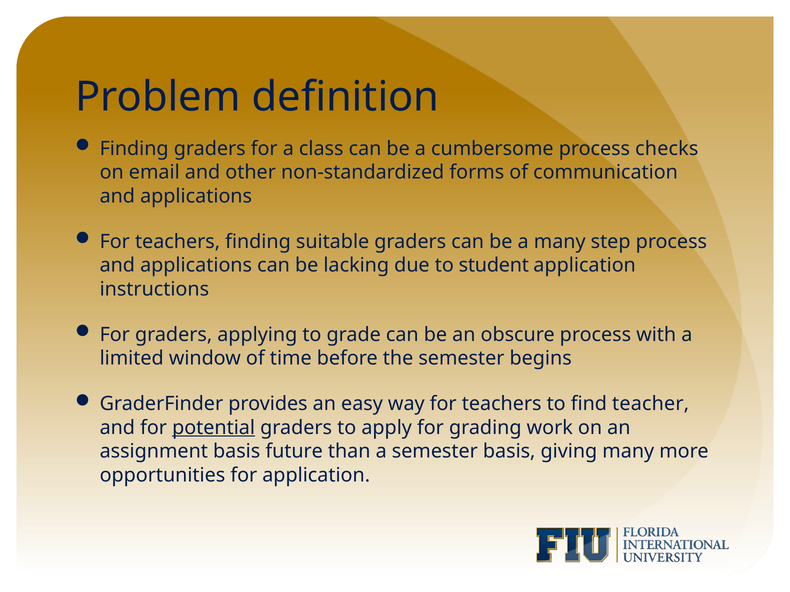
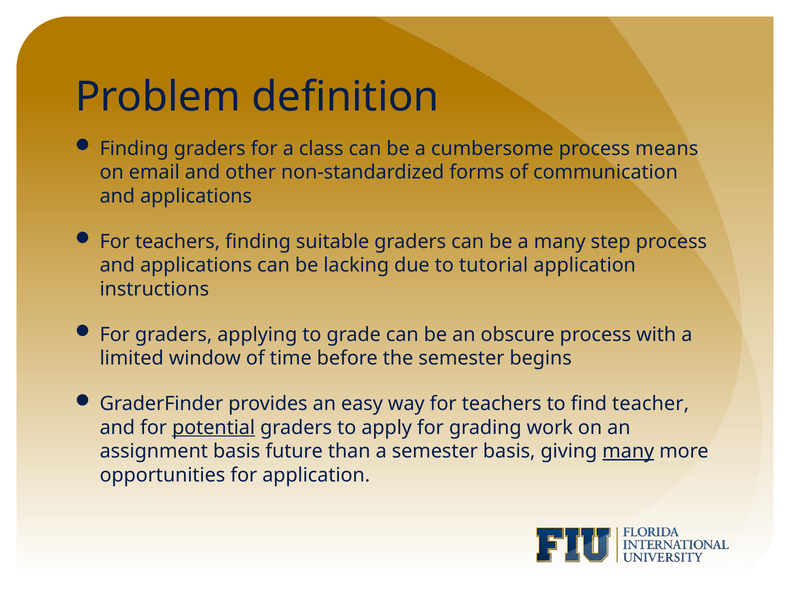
checks: checks -> means
student: student -> tutorial
many at (628, 452) underline: none -> present
